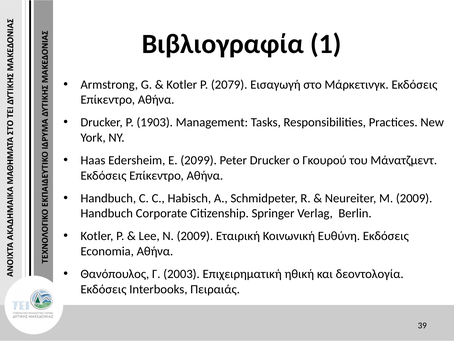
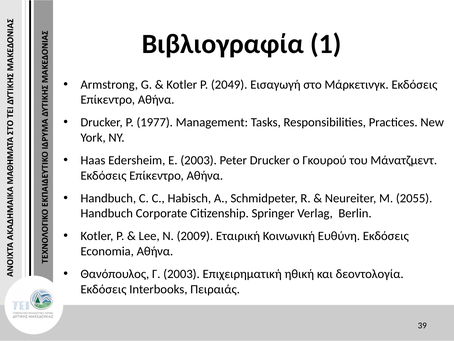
2079: 2079 -> 2049
1903: 1903 -> 1977
E 2099: 2099 -> 2003
M 2009: 2009 -> 2055
